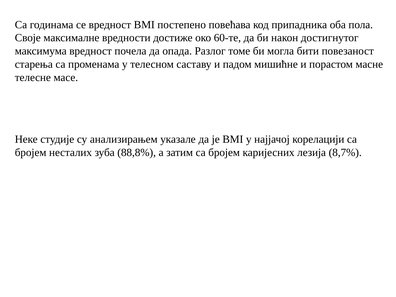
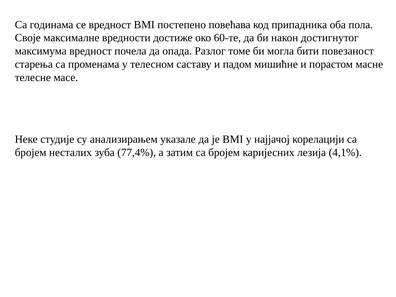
88,8%: 88,8% -> 77,4%
8,7%: 8,7% -> 4,1%
